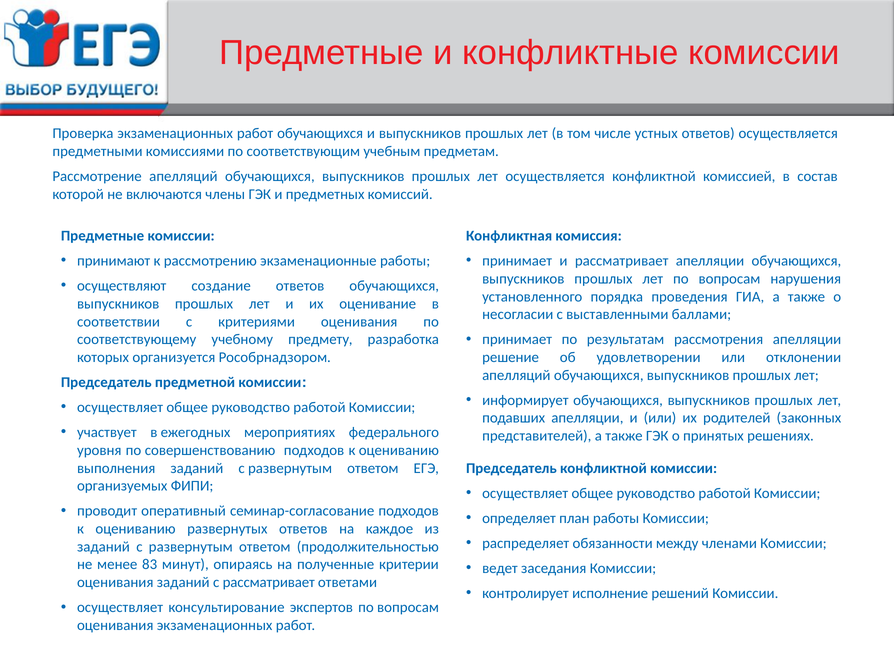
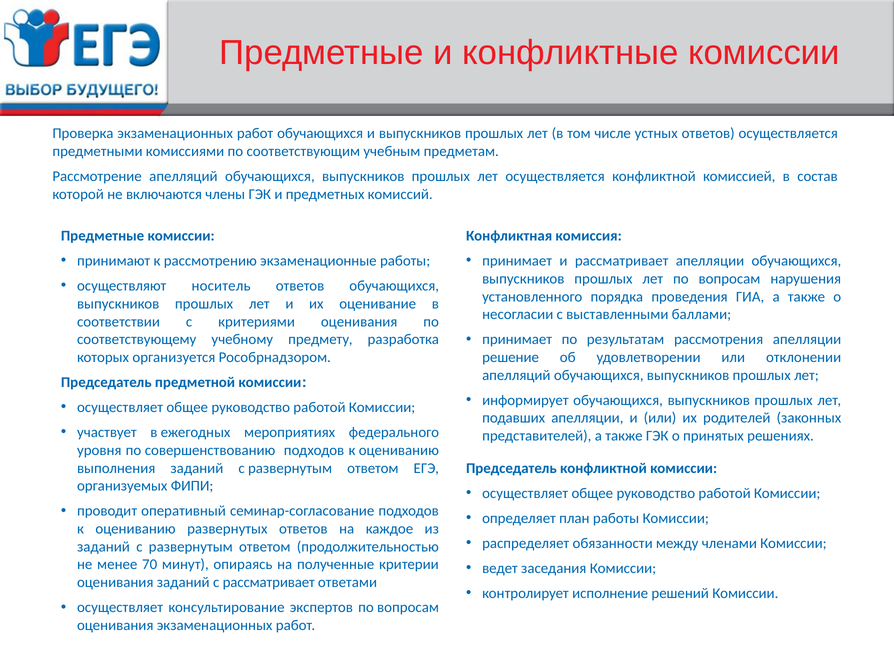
создание: создание -> носитель
83: 83 -> 70
